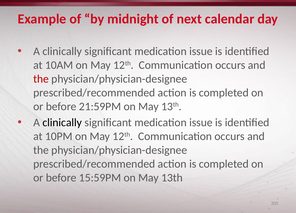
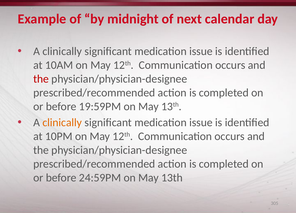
21:59PM: 21:59PM -> 19:59PM
clinically at (62, 123) colour: black -> orange
15:59PM: 15:59PM -> 24:59PM
